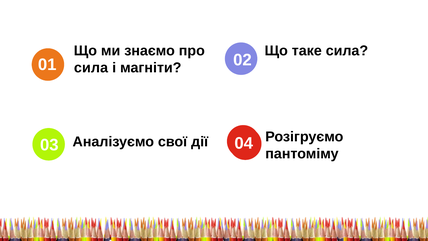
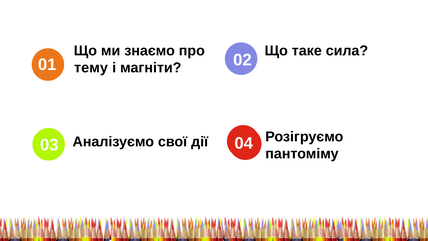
сила at (91, 68): сила -> тему
